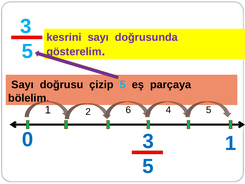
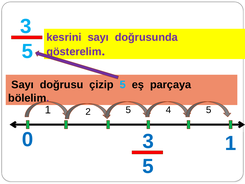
2 6: 6 -> 5
